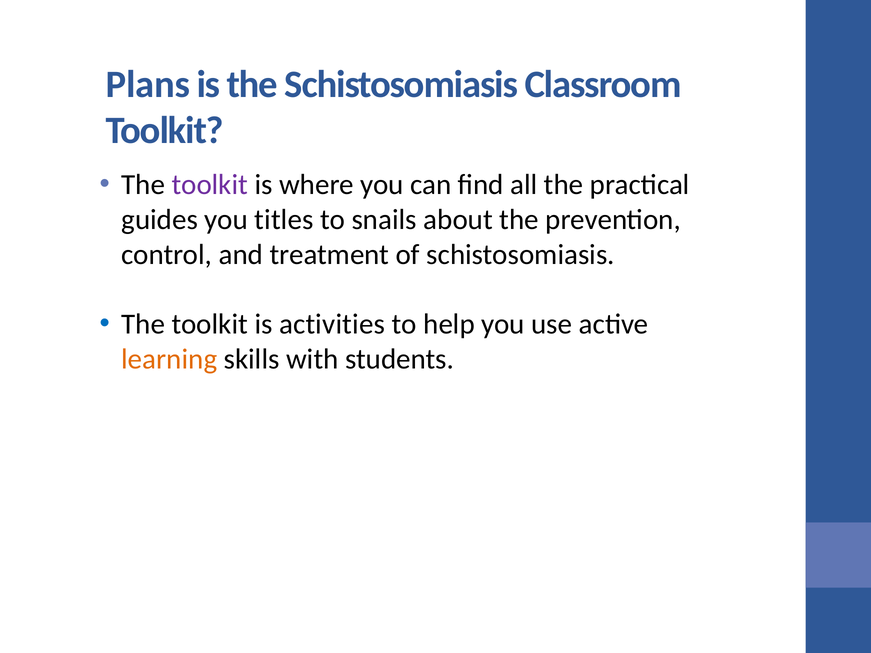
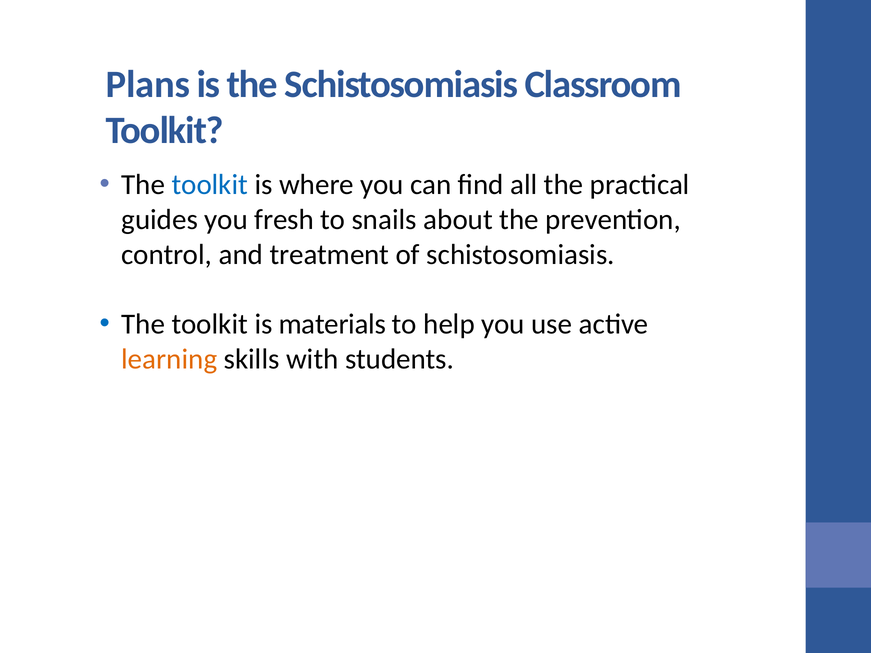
toolkit at (210, 185) colour: purple -> blue
titles: titles -> fresh
activities: activities -> materials
